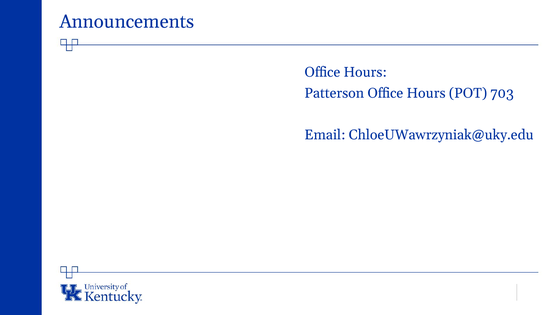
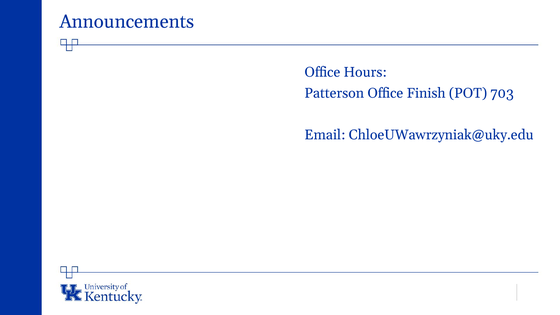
Patterson Office Hours: Hours -> Finish
